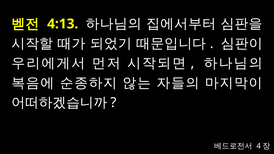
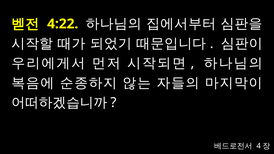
4:13: 4:13 -> 4:22
